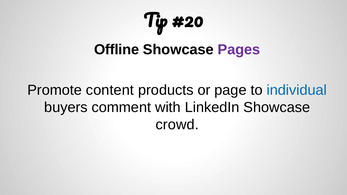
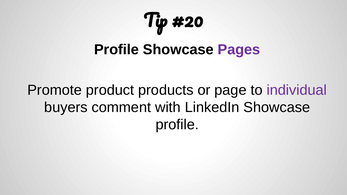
Offline at (117, 50): Offline -> Profile
content: content -> product
individual colour: blue -> purple
crowd at (177, 125): crowd -> profile
